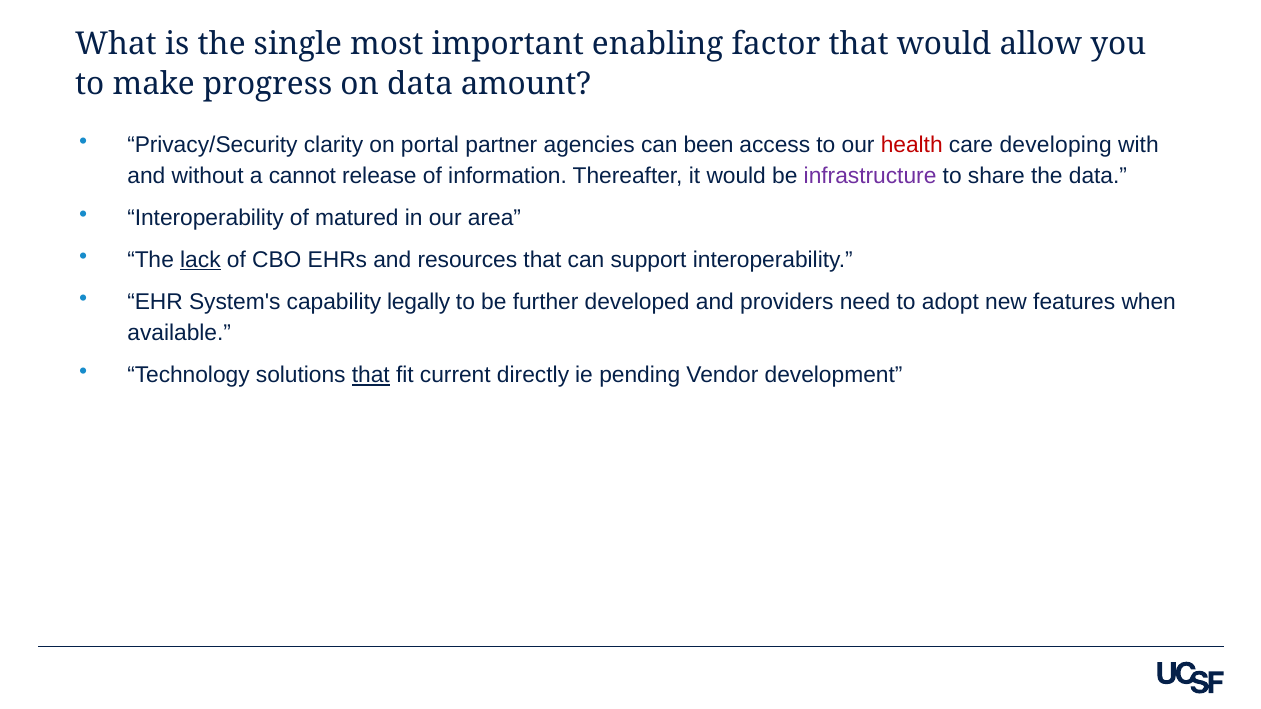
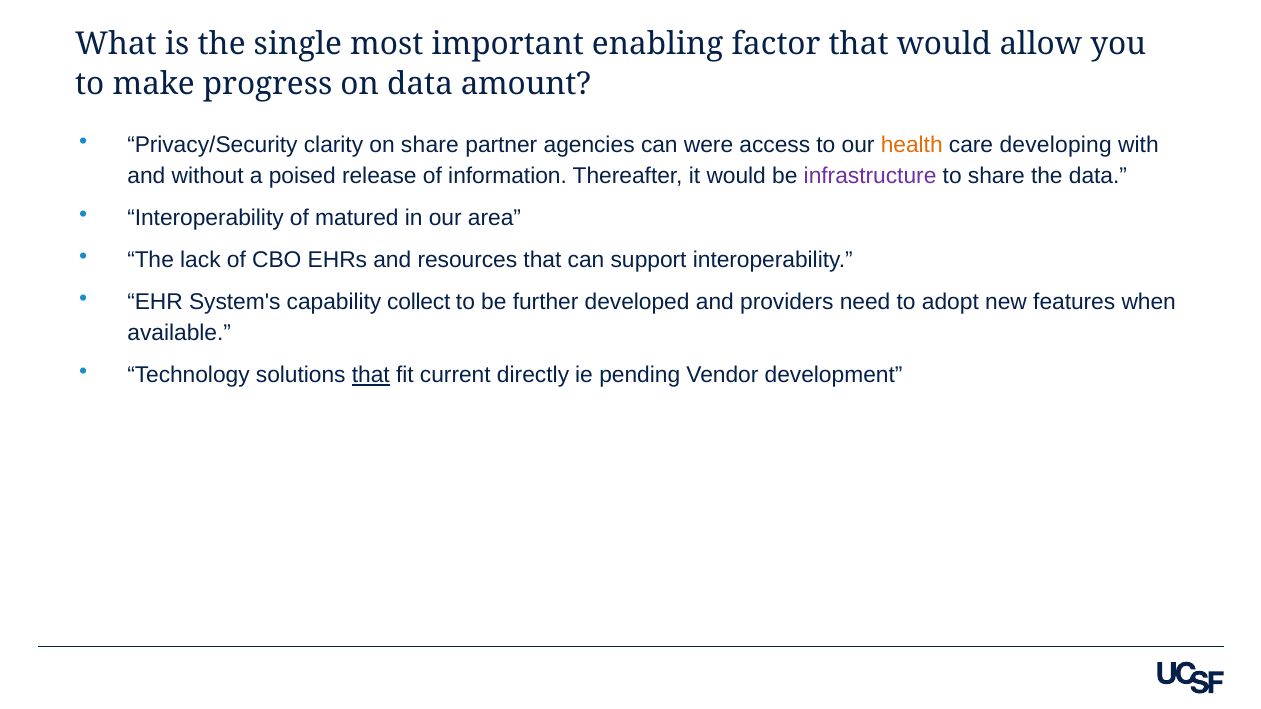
on portal: portal -> share
been: been -> were
health colour: red -> orange
cannot: cannot -> poised
lack underline: present -> none
legally: legally -> collect
